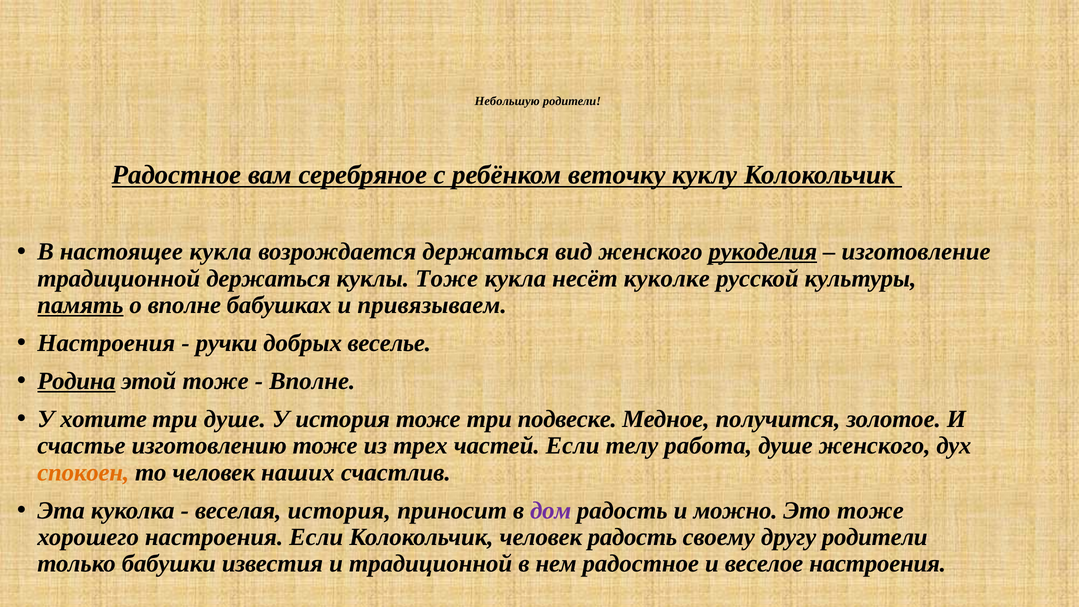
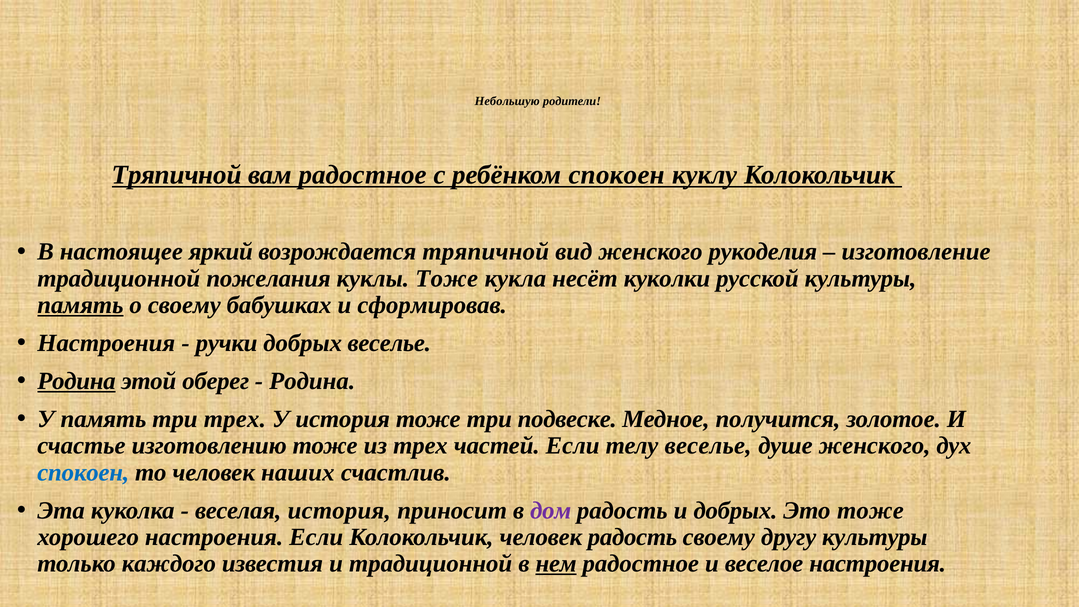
Радостное at (177, 175): Радостное -> Тряпичной
вам серебряное: серебряное -> радостное
ребёнком веточку: веточку -> спокоен
настоящее кукла: кукла -> яркий
возрождается держаться: держаться -> тряпичной
рукоделия underline: present -> none
традиционной держаться: держаться -> пожелания
куколке: куколке -> куколки
о вполне: вполне -> своему
привязываем: привязываем -> сформировав
этой тоже: тоже -> оберег
Вполне at (312, 381): Вполне -> Родина
У хотите: хотите -> память
три душе: душе -> трех
телу работа: работа -> веселье
спокоен at (83, 472) colour: orange -> blue
и можно: можно -> добрых
другу родители: родители -> культуры
бабушки: бабушки -> каждого
нем underline: none -> present
